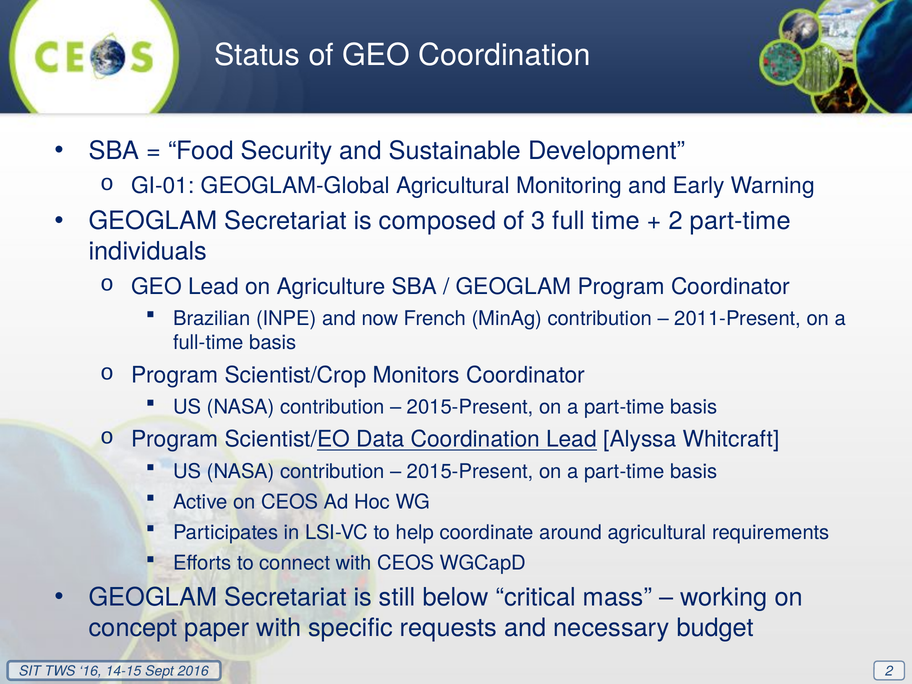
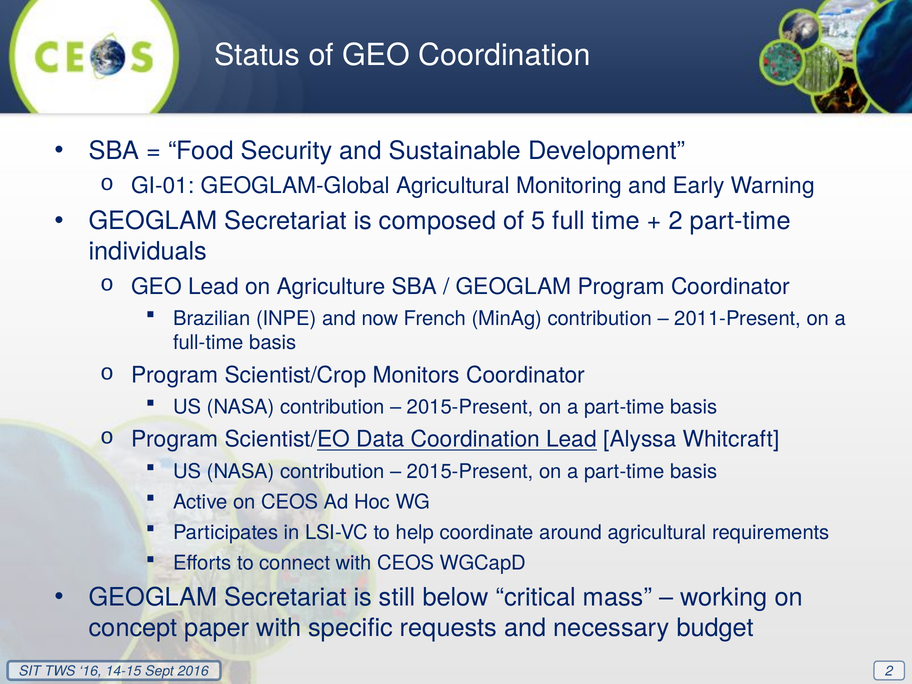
3: 3 -> 5
